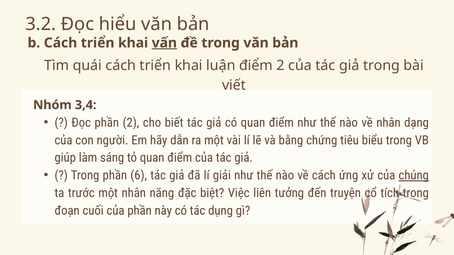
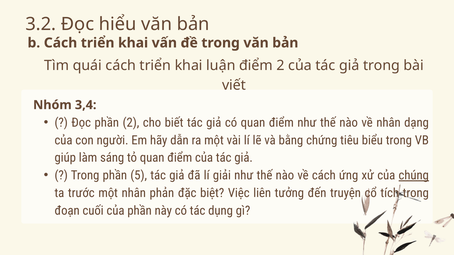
vấn underline: present -> none
6: 6 -> 5
năng: năng -> phản
